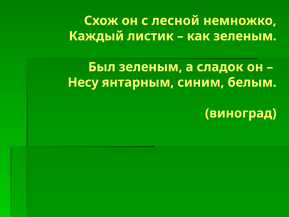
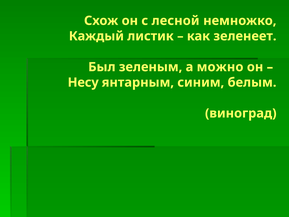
как зеленым: зеленым -> зеленеет
сладок: сладок -> можно
